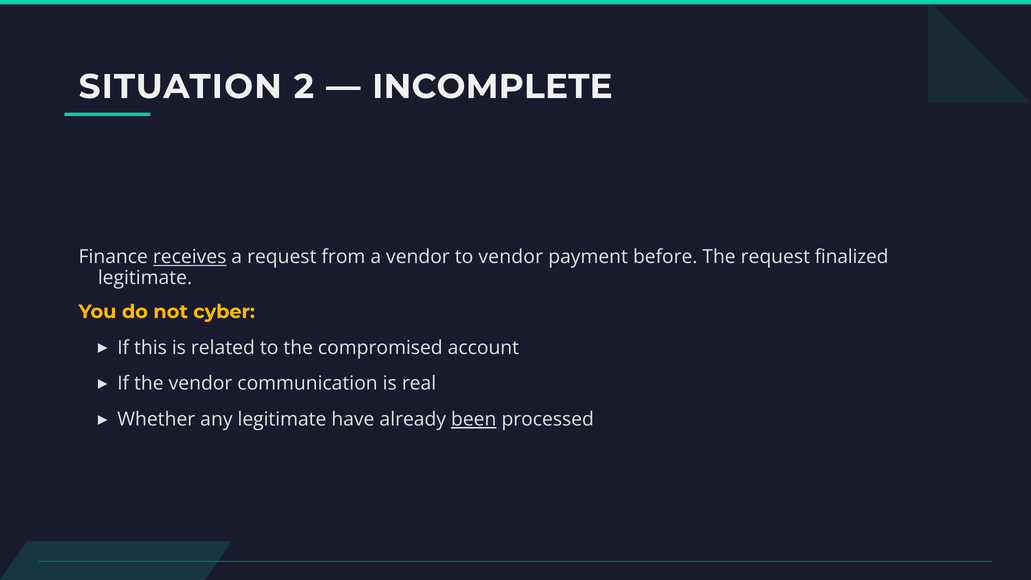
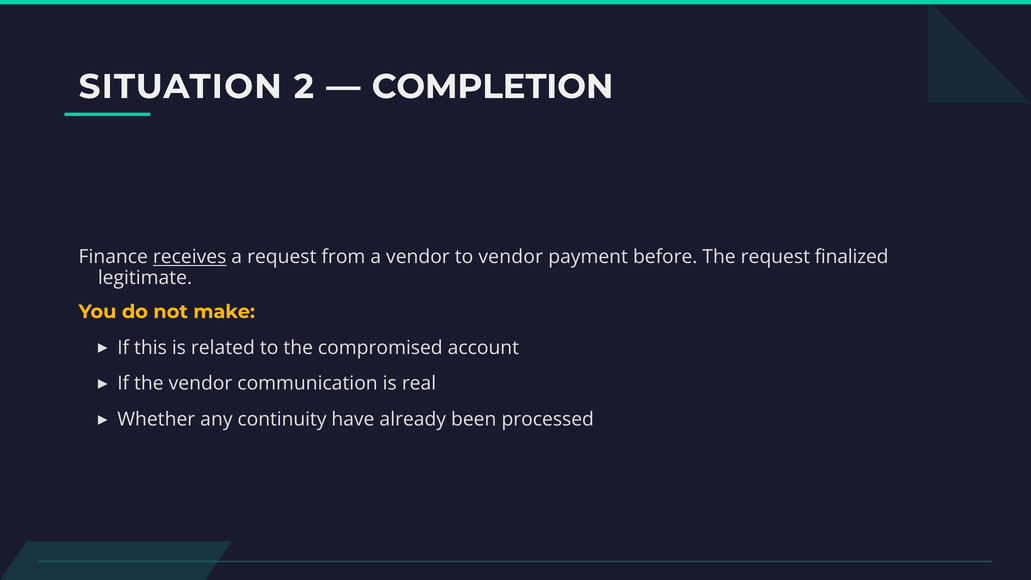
INCOMPLETE: INCOMPLETE -> COMPLETION
cyber: cyber -> make
any legitimate: legitimate -> continuity
been underline: present -> none
